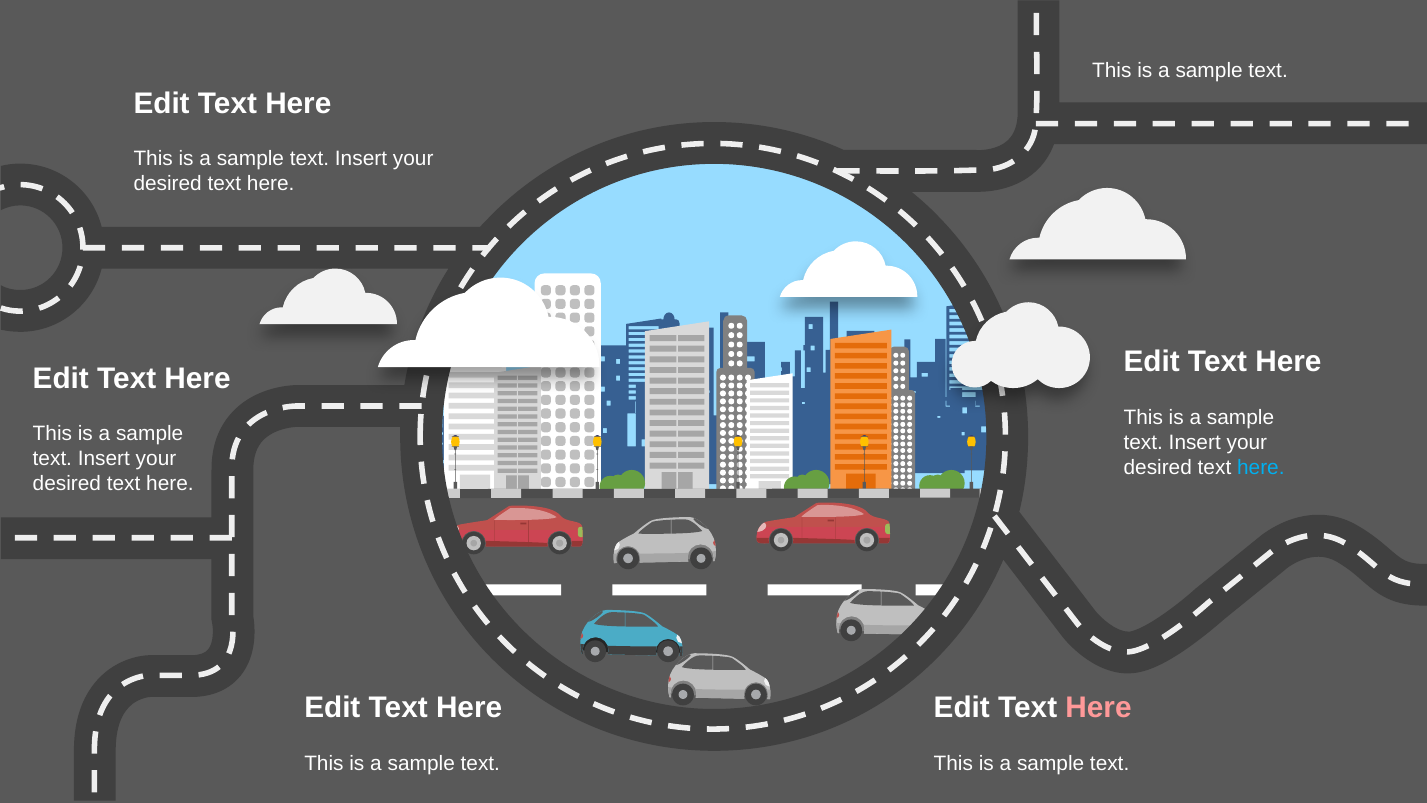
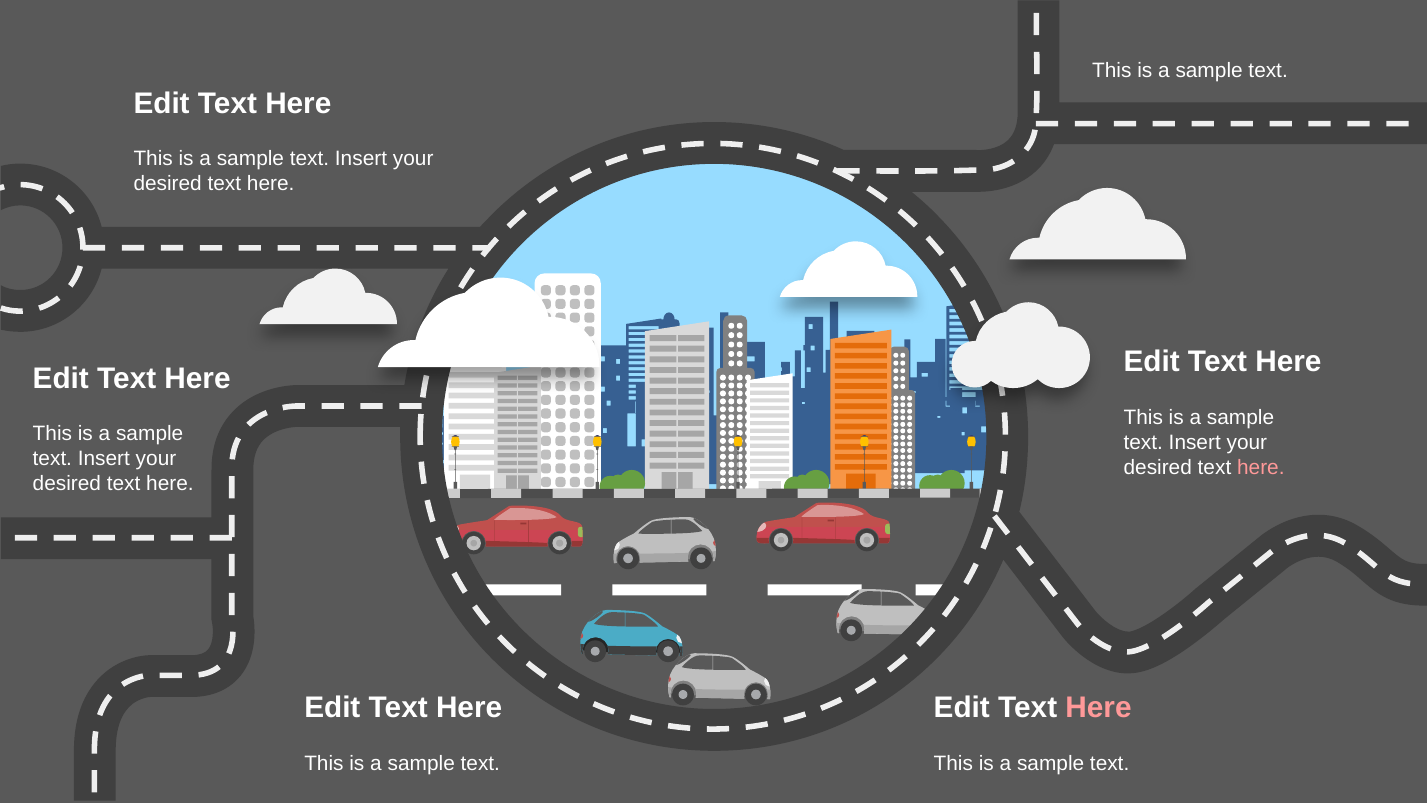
here at (1261, 467) colour: light blue -> pink
